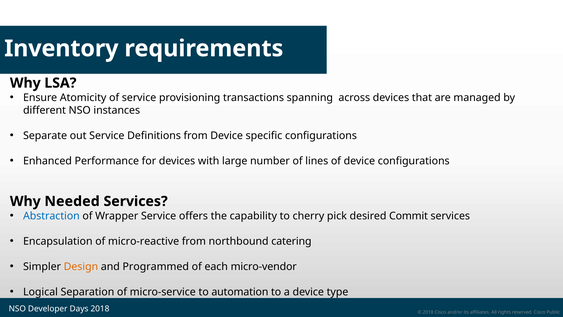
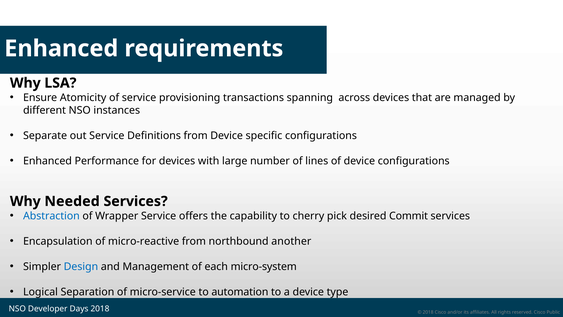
Inventory at (61, 48): Inventory -> Enhanced
catering: catering -> another
Design colour: orange -> blue
Programmed: Programmed -> Management
micro-vendor: micro-vendor -> micro-system
